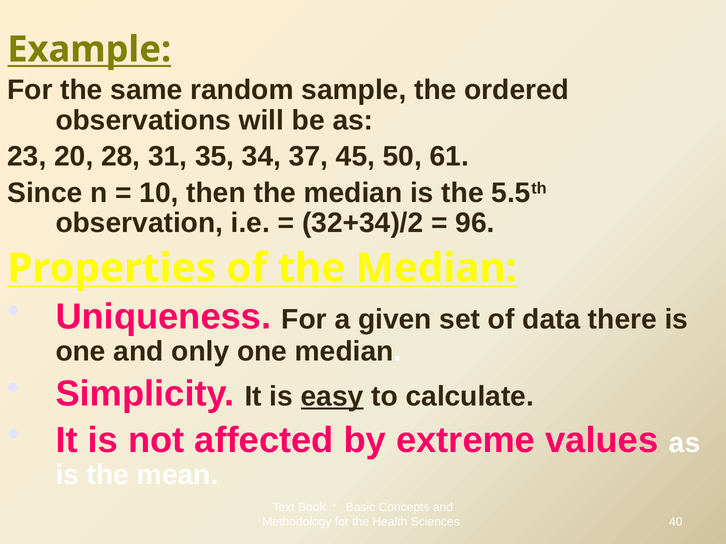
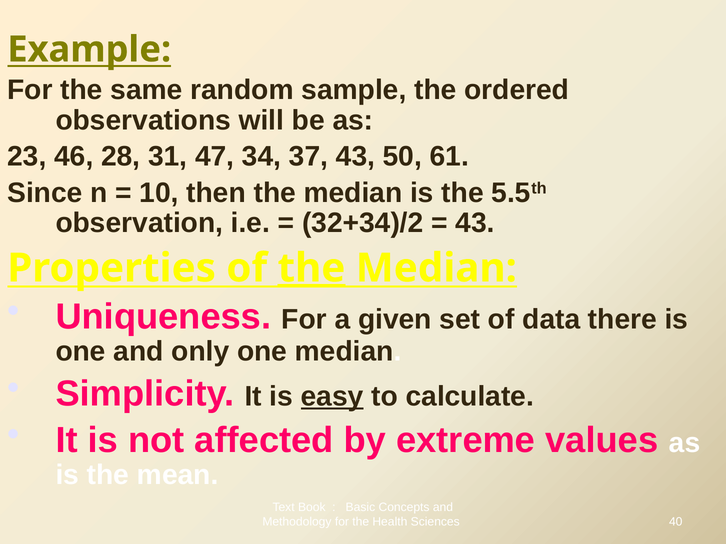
20: 20 -> 46
35: 35 -> 47
37 45: 45 -> 43
96 at (475, 223): 96 -> 43
the at (311, 268) underline: none -> present
